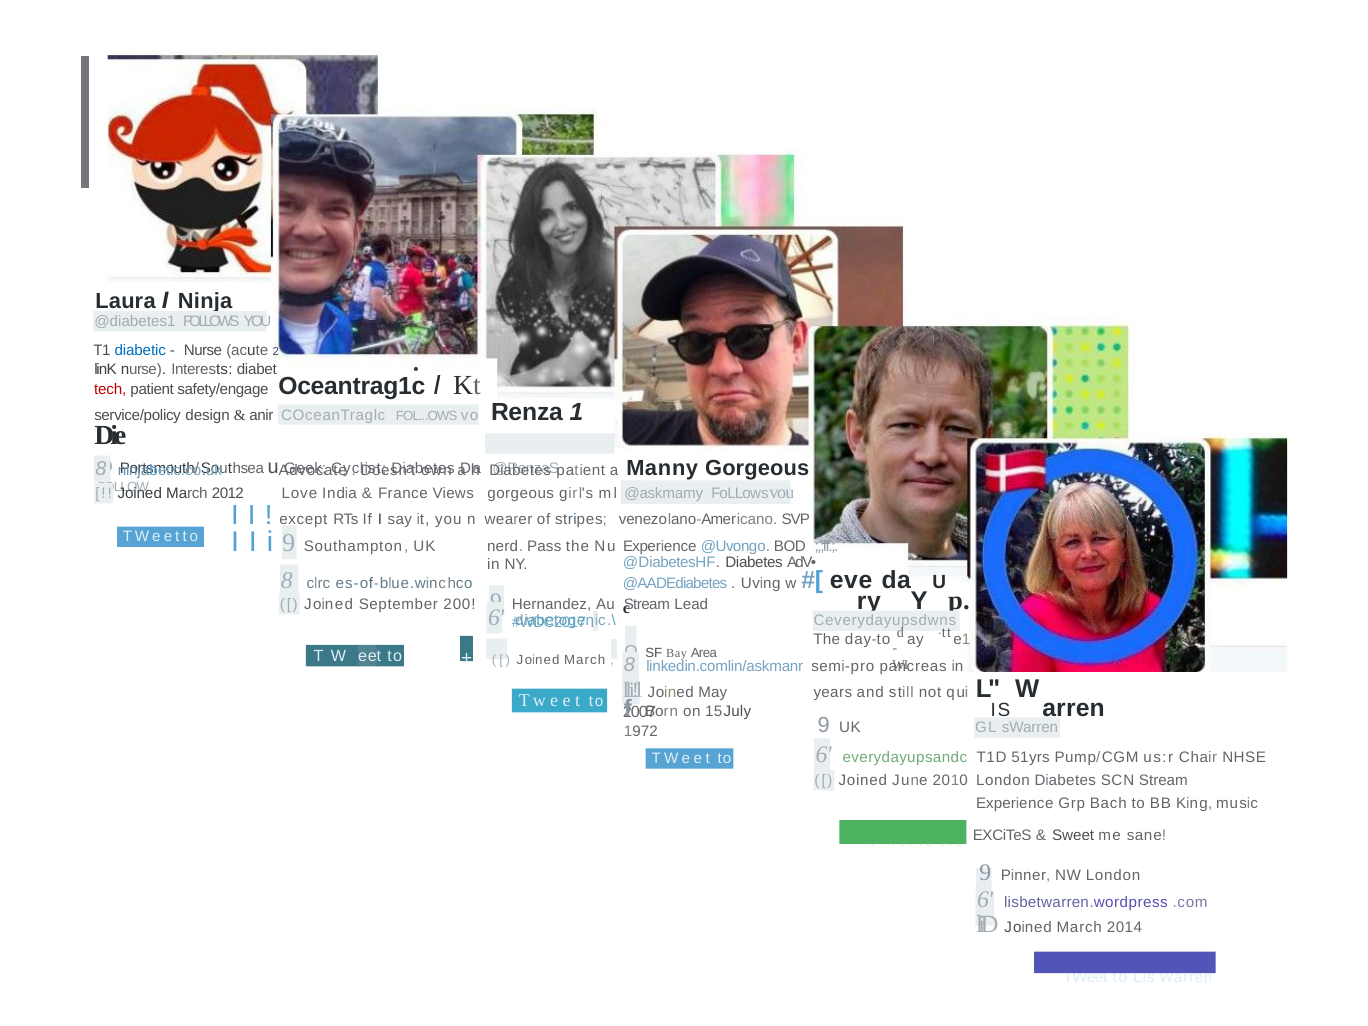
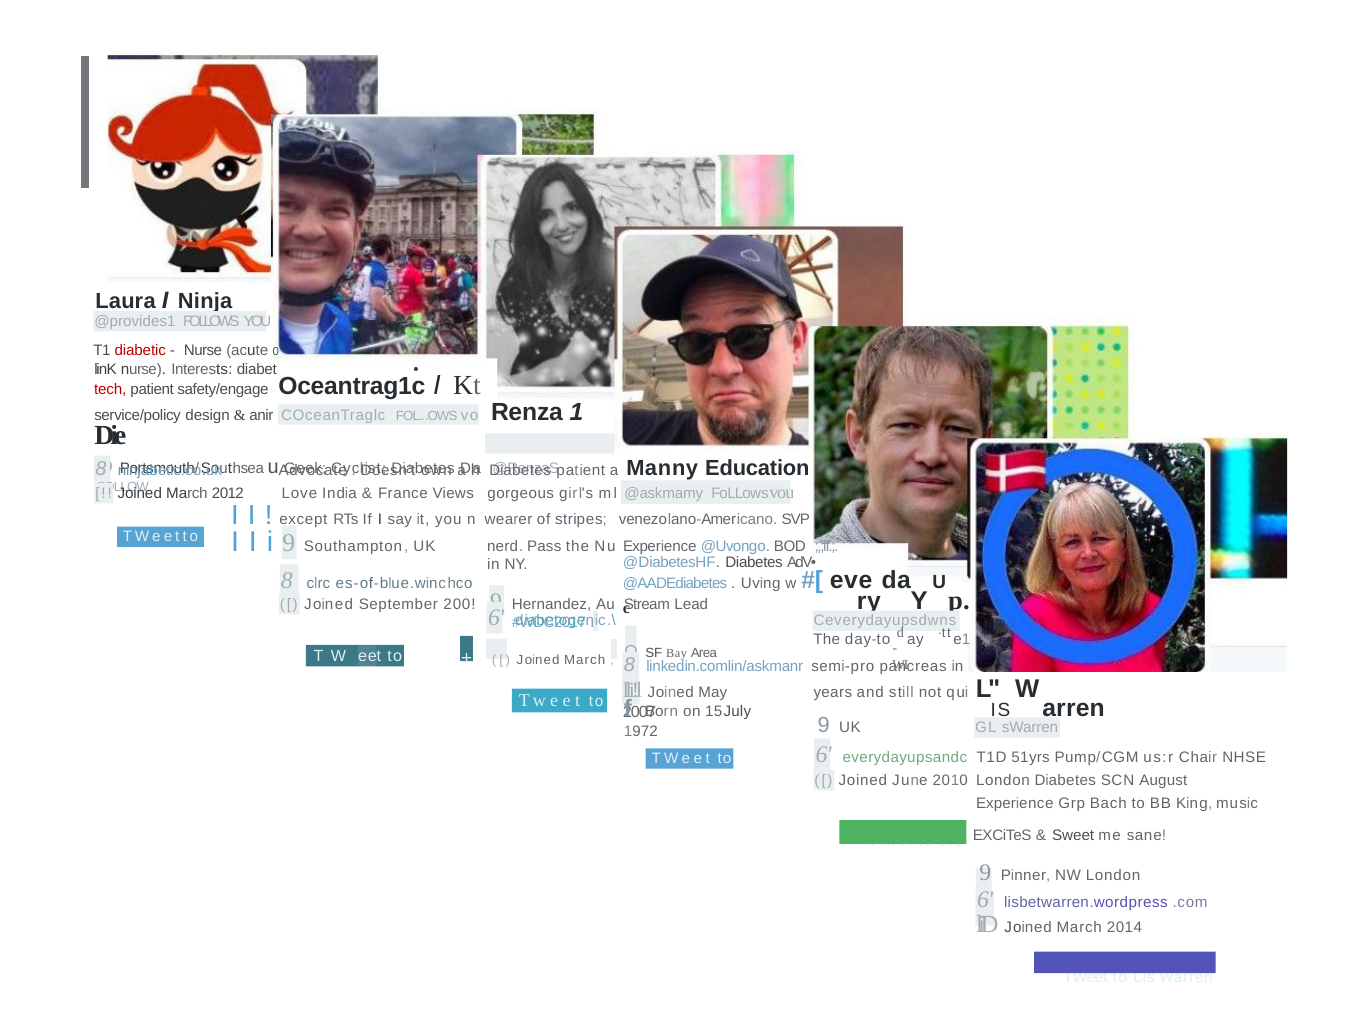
@diabetes1: @diabetes1 -> @provides1
diabetic colour: blue -> red
2: 2 -> 0
Manny Gorgeous: Gorgeous -> Education
SCN Stream: Stream -> August
